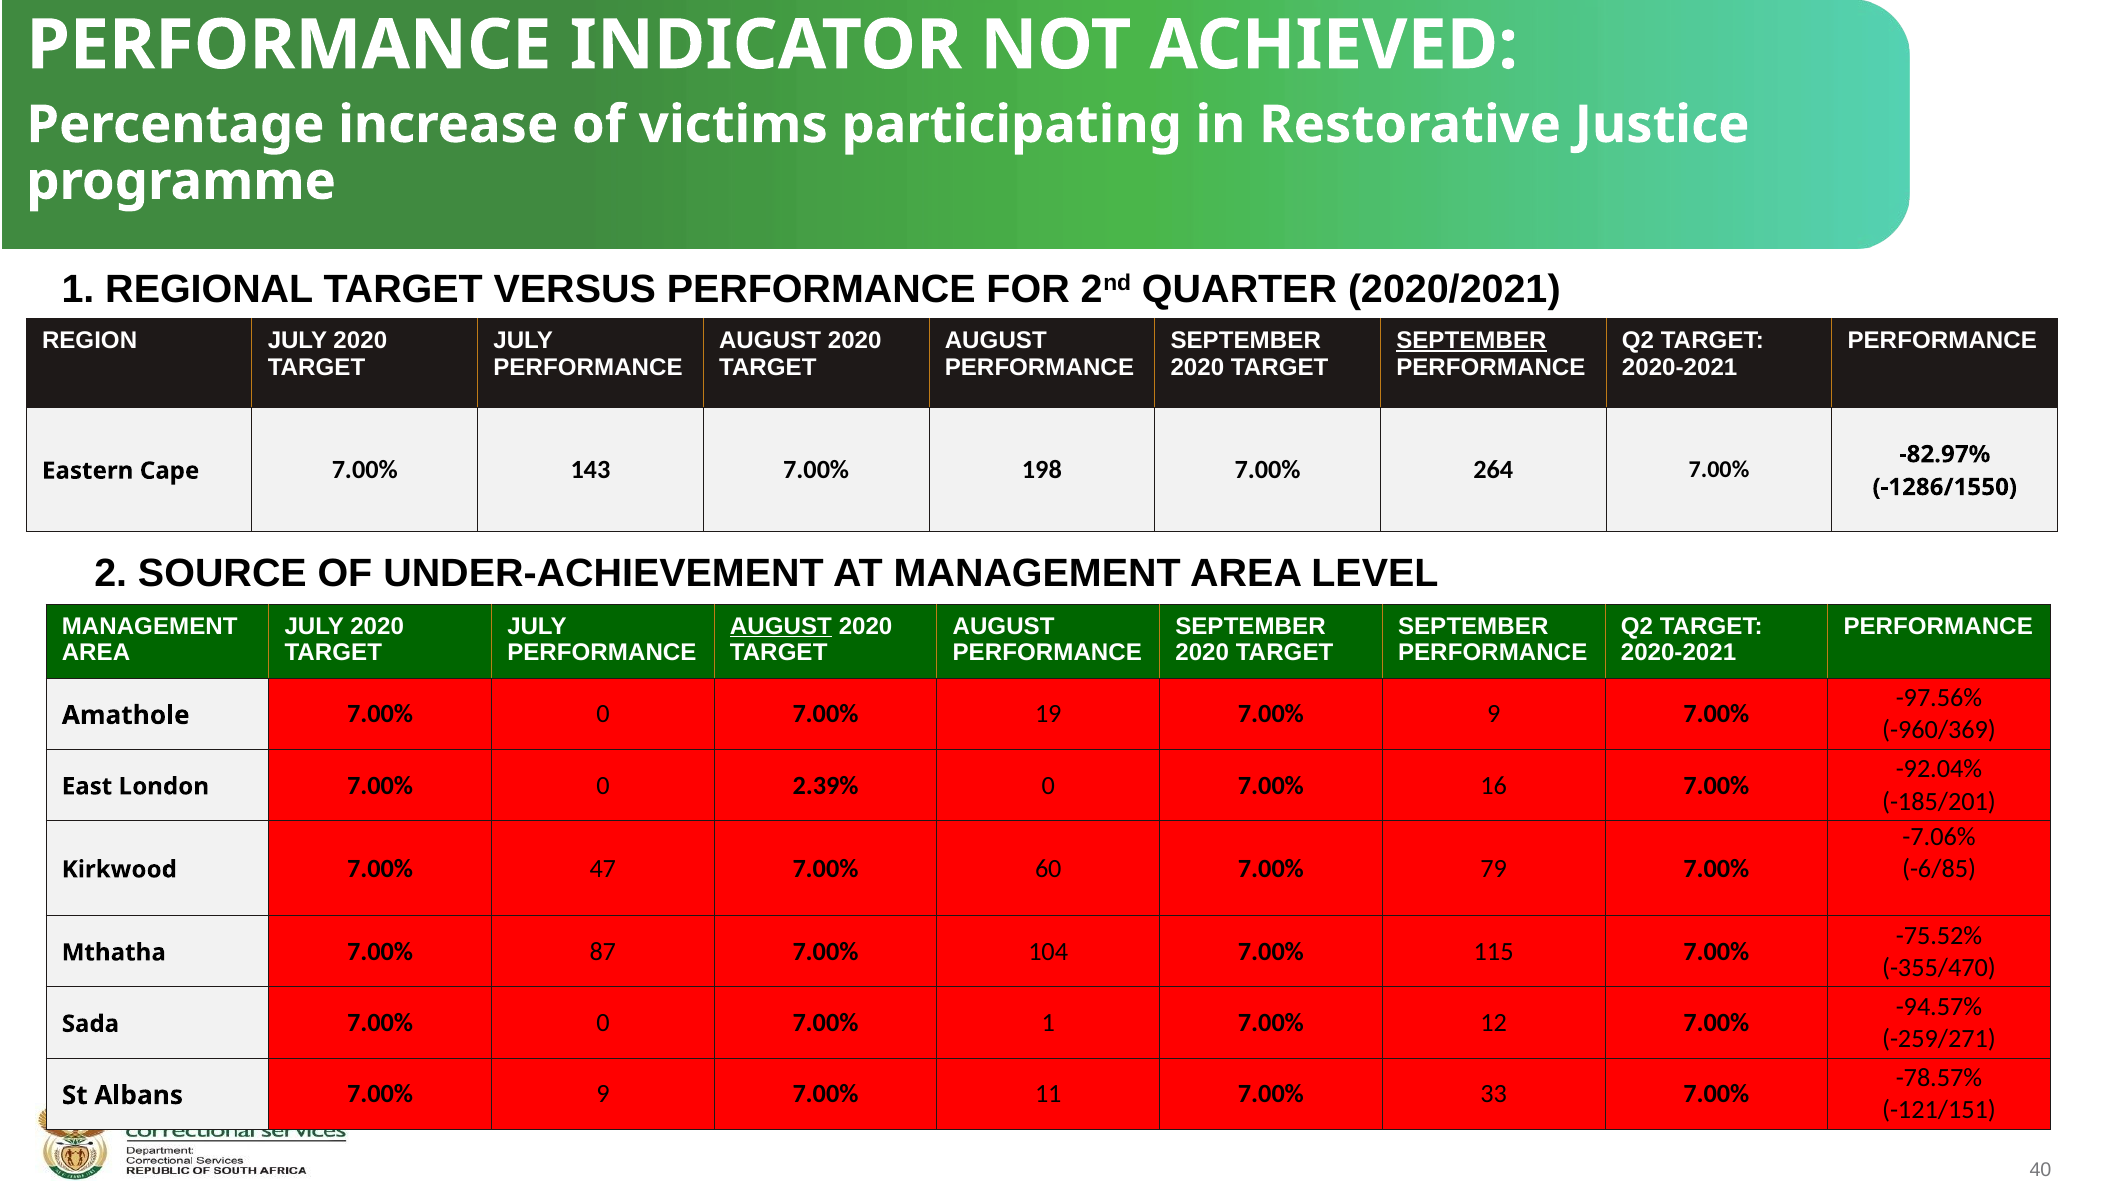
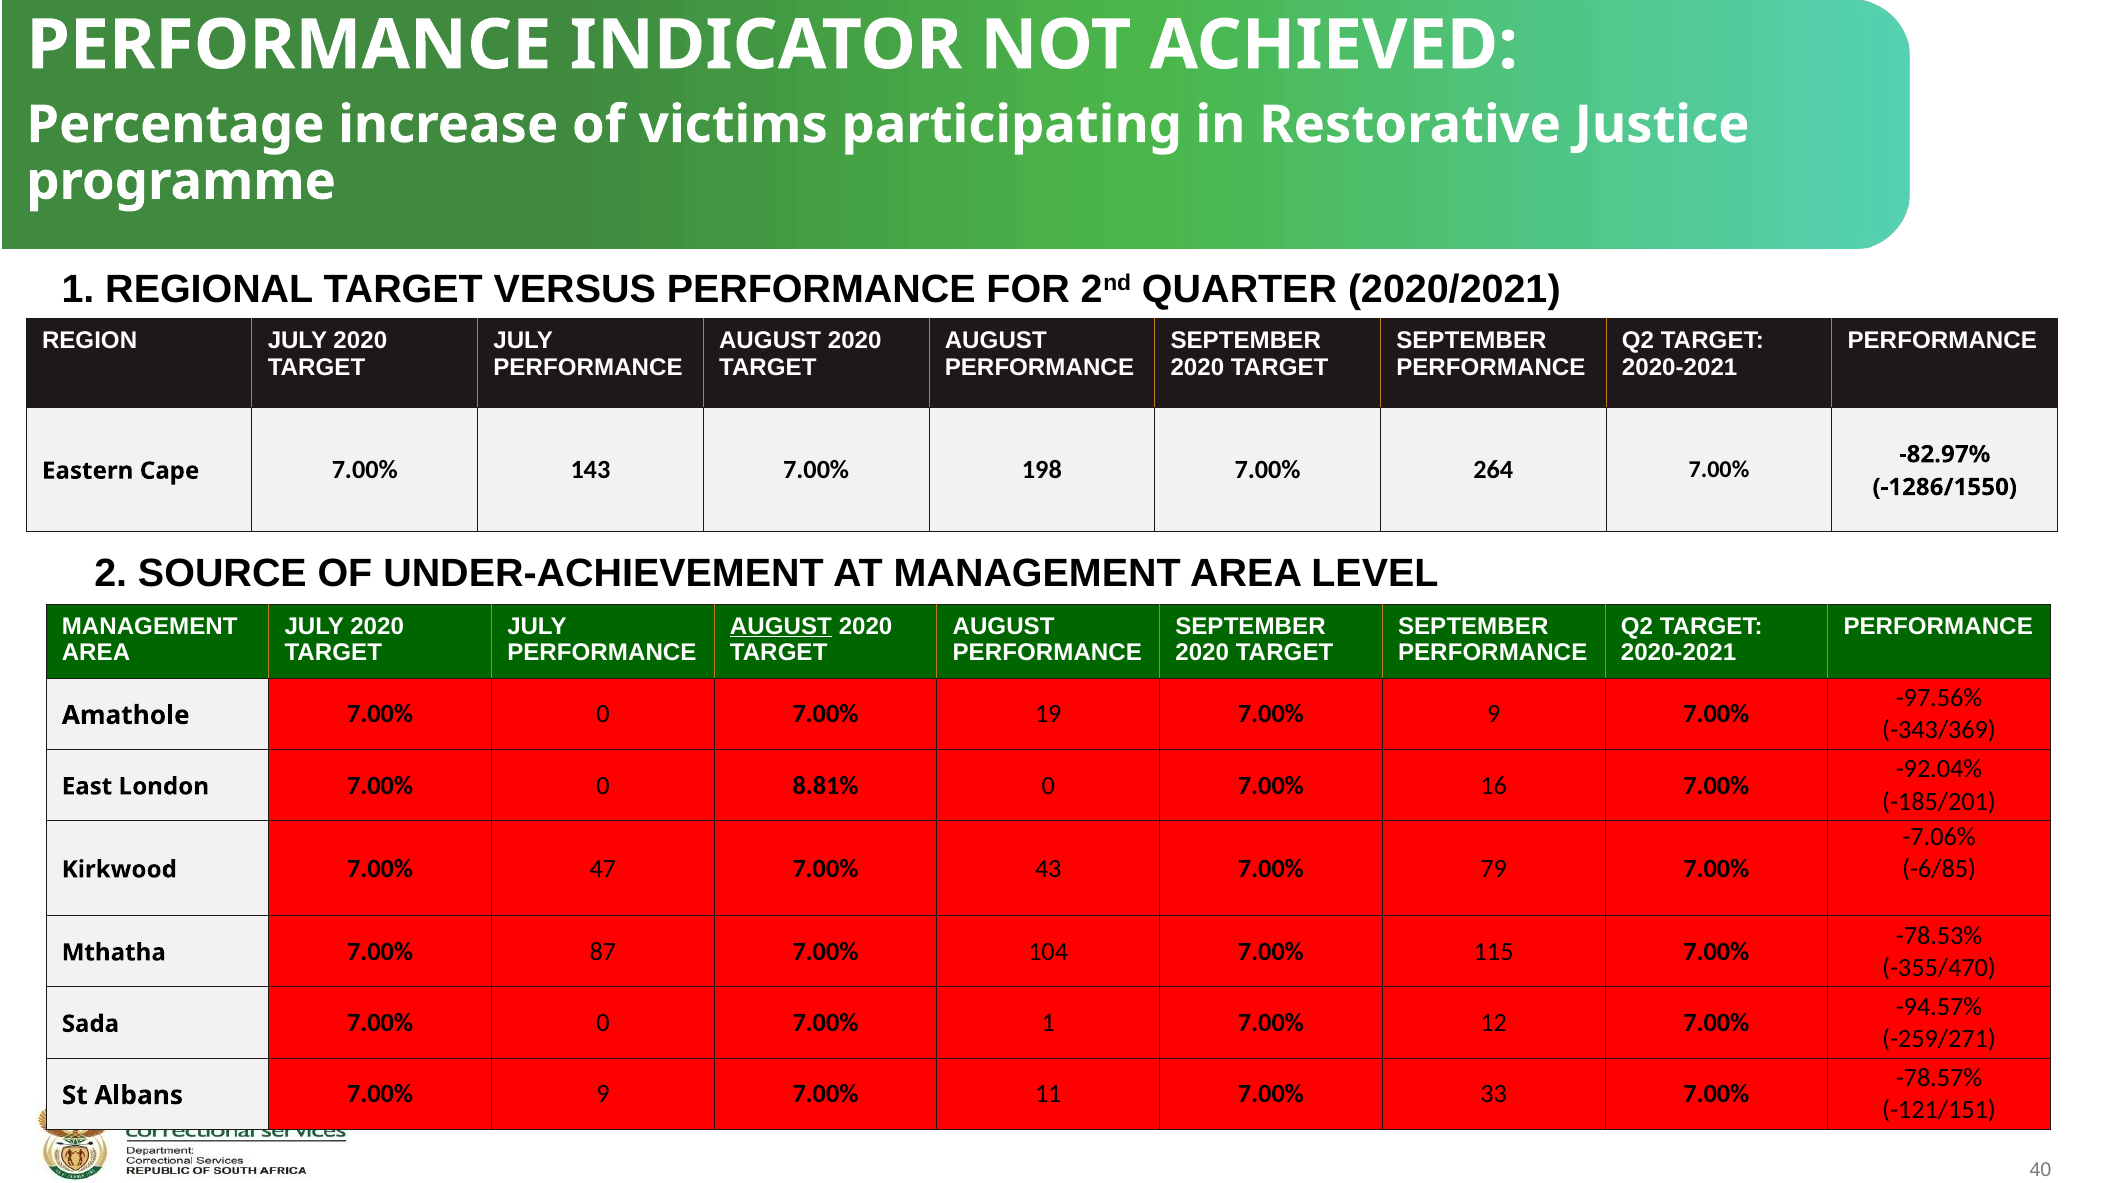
SEPTEMBER at (1471, 341) underline: present -> none
-960/369: -960/369 -> -343/369
2.39%: 2.39% -> 8.81%
60: 60 -> 43
-75.52%: -75.52% -> -78.53%
